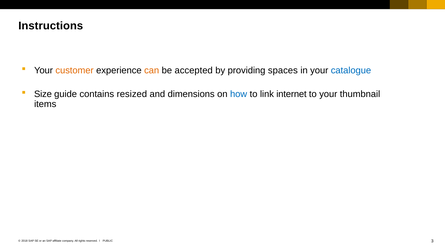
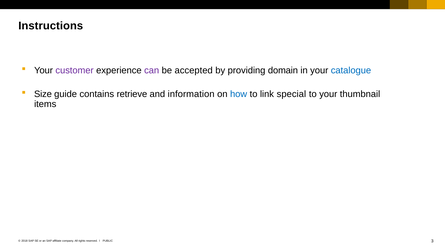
customer colour: orange -> purple
can colour: orange -> purple
spaces: spaces -> domain
resized: resized -> retrieve
dimensions: dimensions -> information
internet: internet -> special
